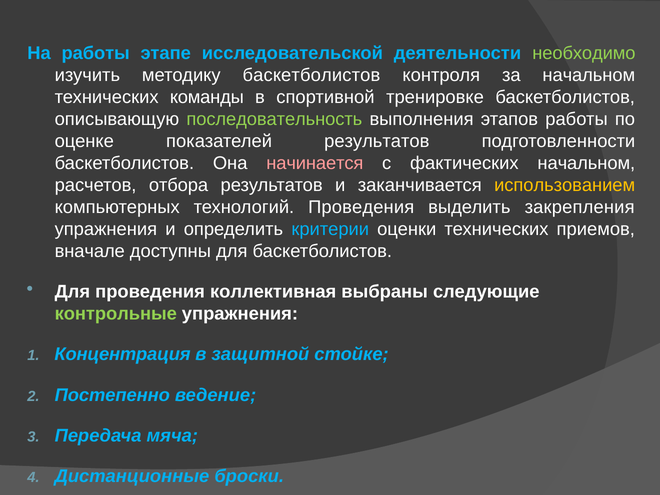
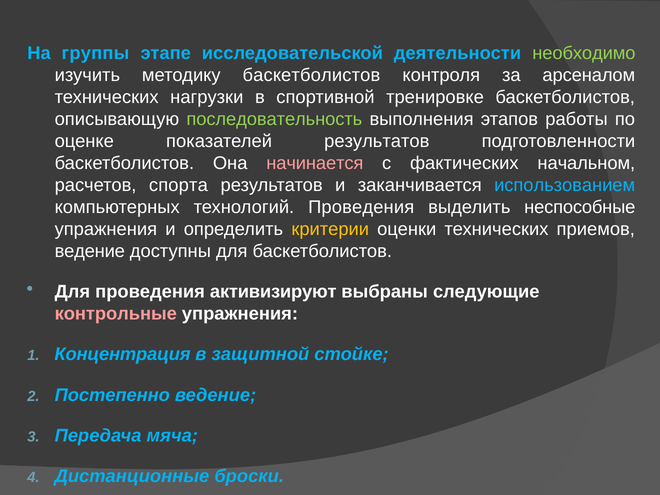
На работы: работы -> группы
за начальном: начальном -> арсеналом
команды: команды -> нагрузки
отбора: отбора -> спорта
использованием colour: yellow -> light blue
закрепления: закрепления -> неспособные
критерии colour: light blue -> yellow
вначале at (90, 251): вначале -> ведение
коллективная: коллективная -> активизируют
контрольные colour: light green -> pink
